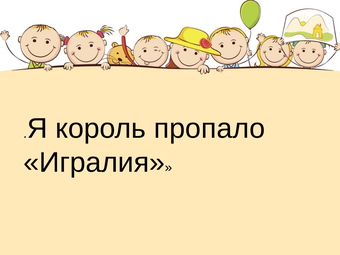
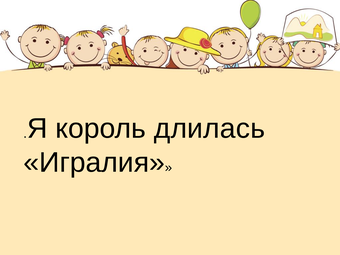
пропало: пропало -> длилась
